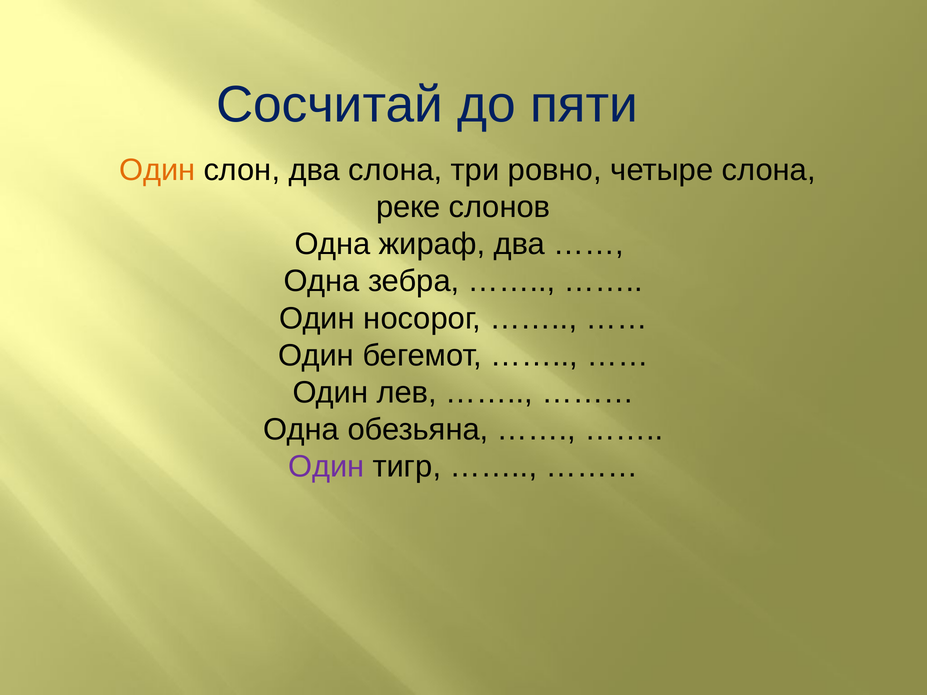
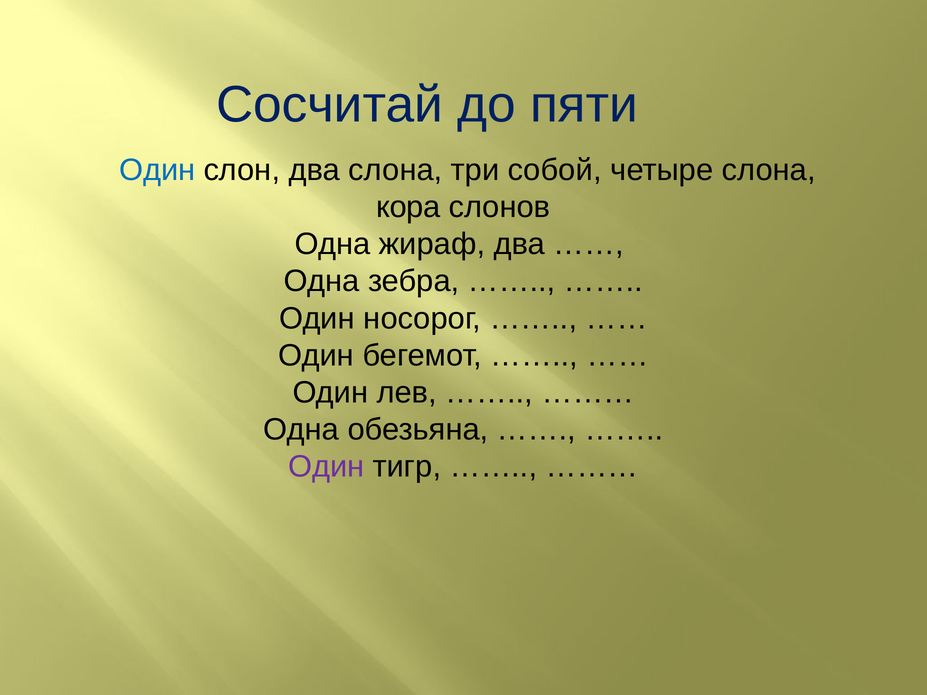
Один at (157, 170) colour: orange -> blue
ровно: ровно -> собой
реке: реке -> кора
